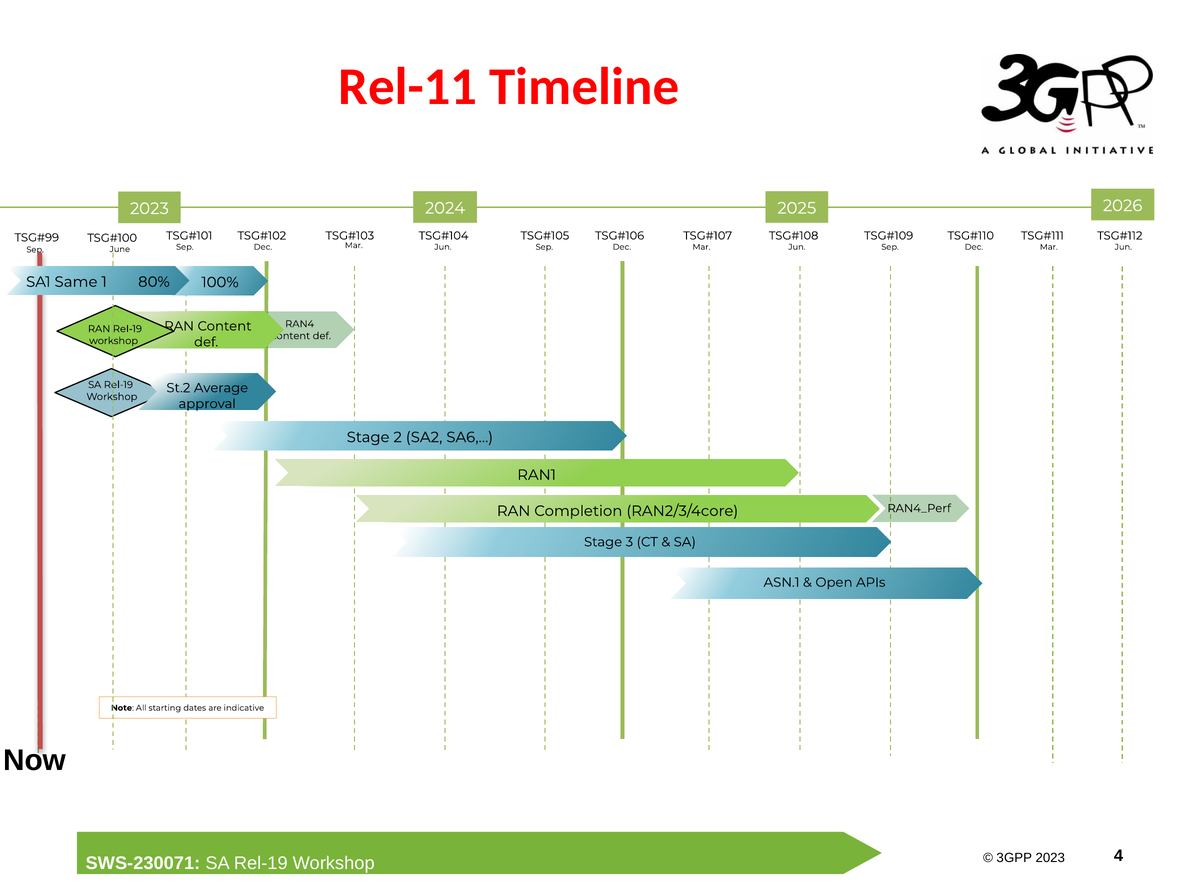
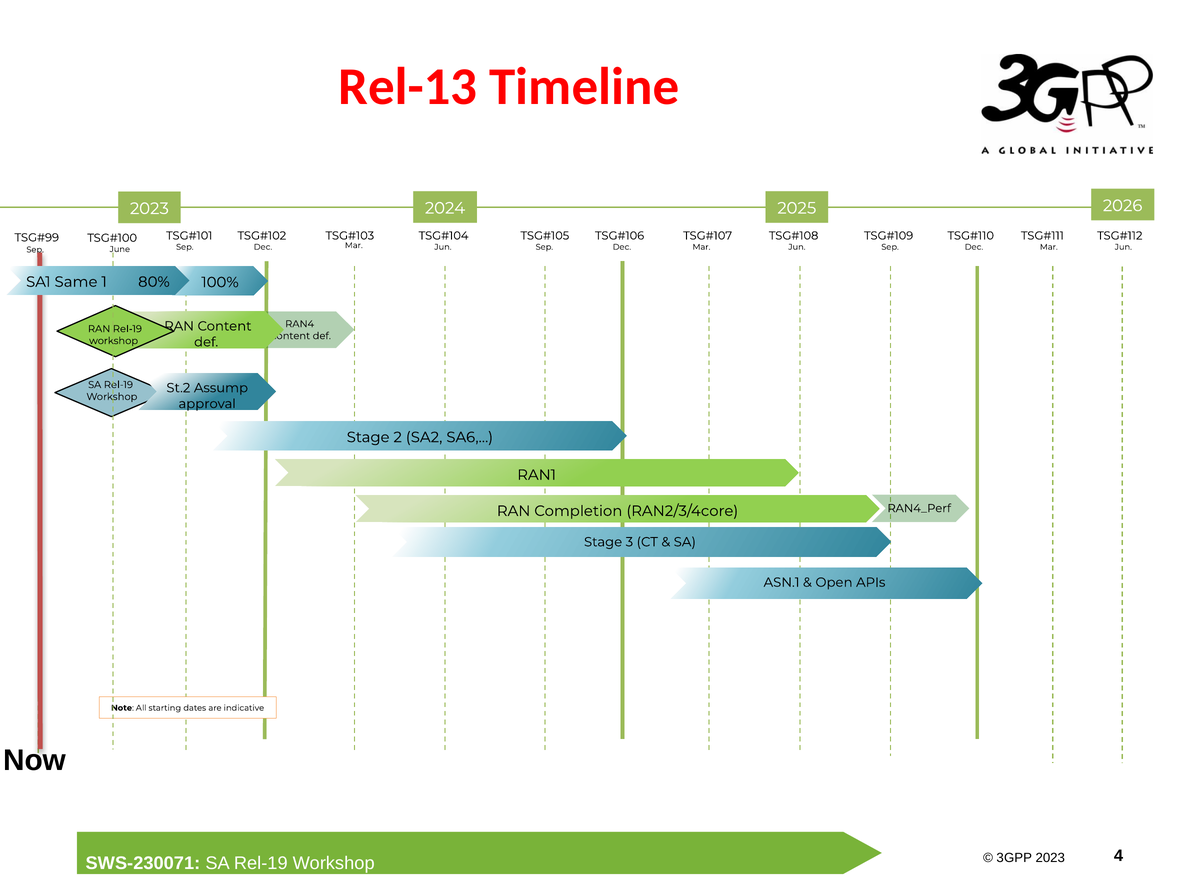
Rel-11: Rel-11 -> Rel-13
Average: Average -> Assump
